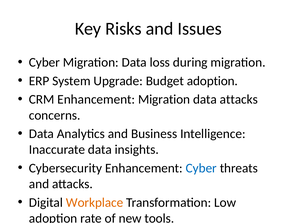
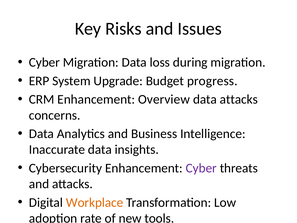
Budget adoption: adoption -> progress
Enhancement Migration: Migration -> Overview
Cyber at (201, 168) colour: blue -> purple
